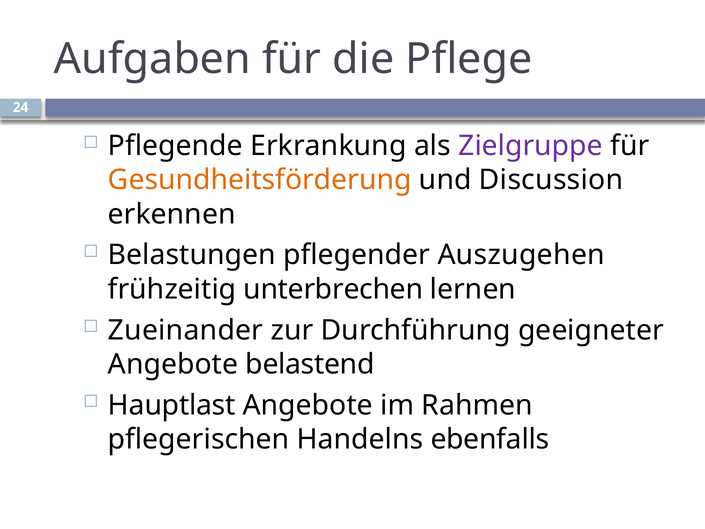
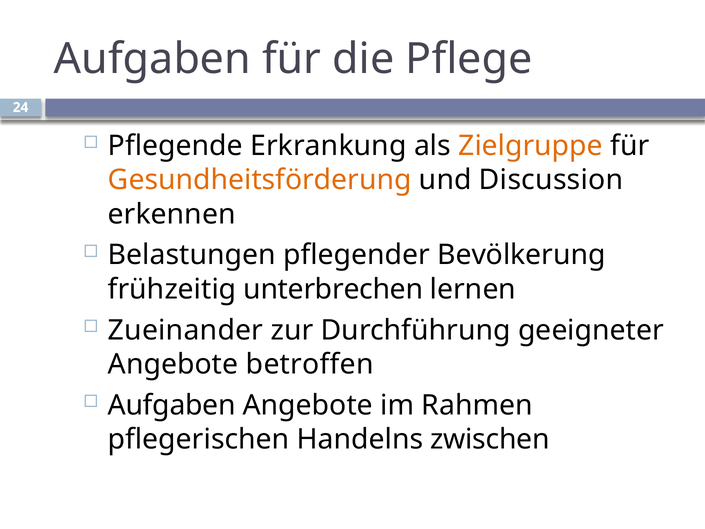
Zielgruppe colour: purple -> orange
Auszugehen: Auszugehen -> Bevölkerung
belastend: belastend -> betroffen
Hauptlast at (172, 405): Hauptlast -> Aufgaben
ebenfalls: ebenfalls -> zwischen
